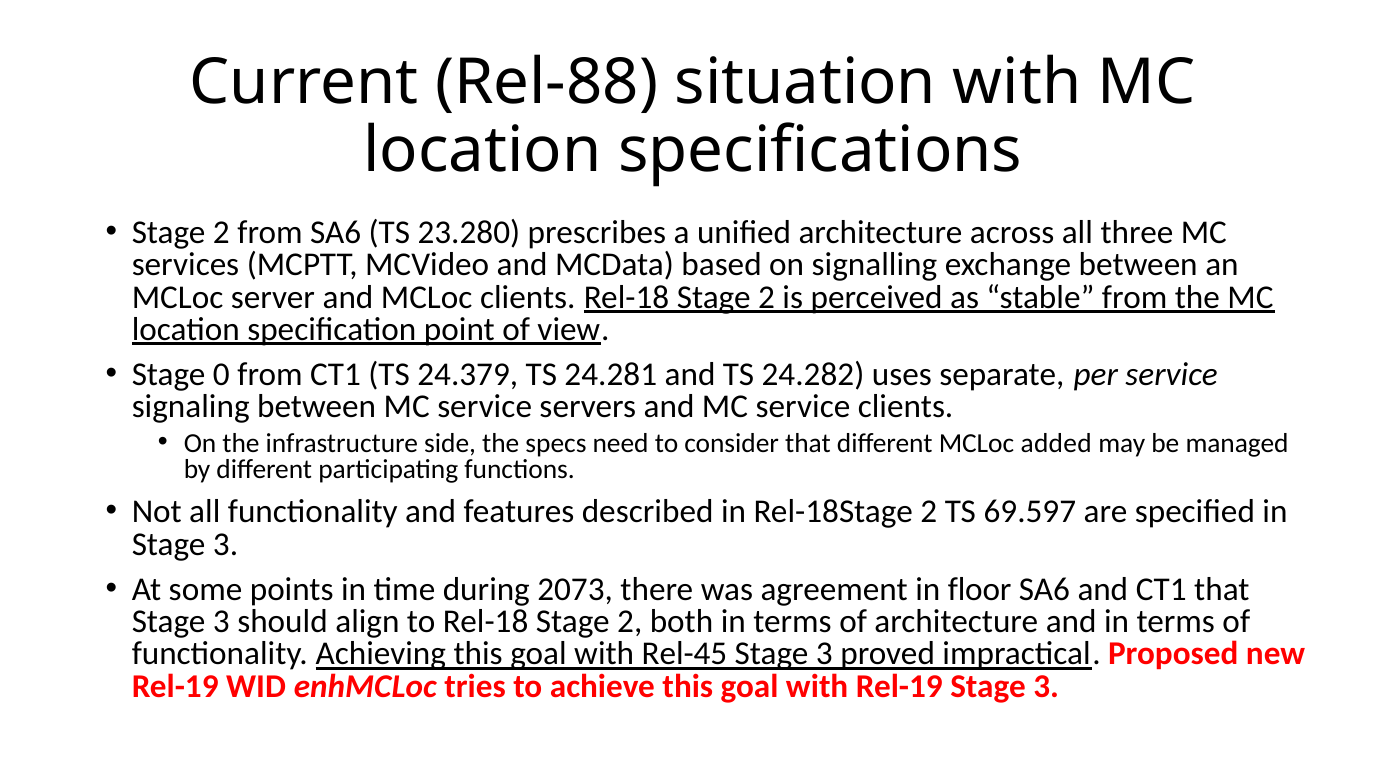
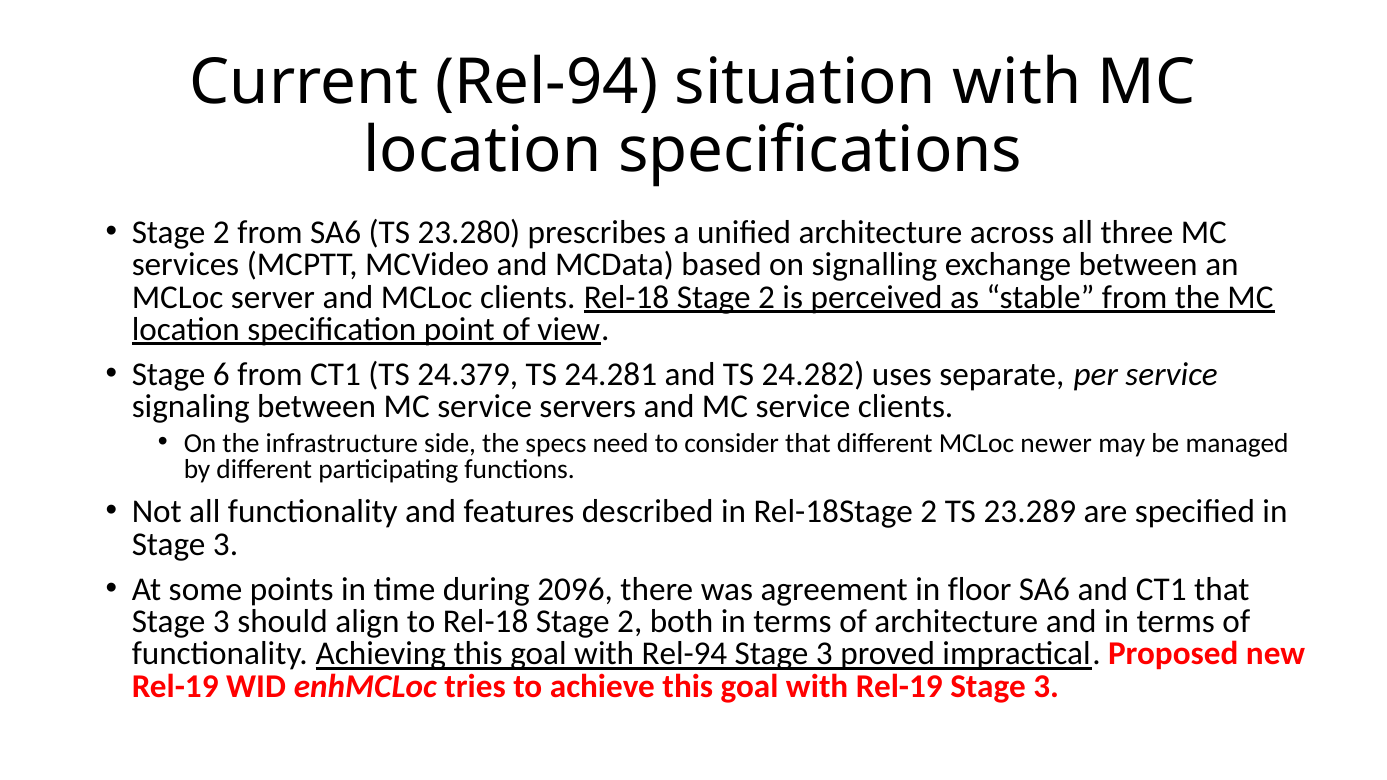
Current Rel-88: Rel-88 -> Rel-94
0: 0 -> 6
added: added -> newer
69.597: 69.597 -> 23.289
2073: 2073 -> 2096
with Rel-45: Rel-45 -> Rel-94
